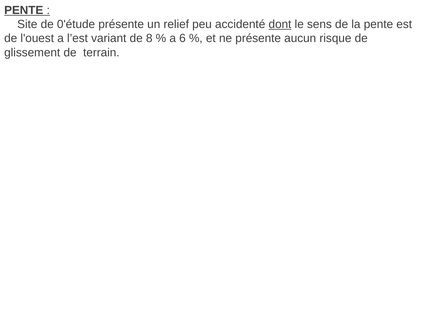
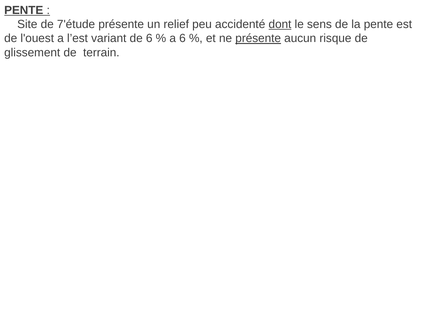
0'étude: 0'étude -> 7'étude
de 8: 8 -> 6
présente at (258, 38) underline: none -> present
